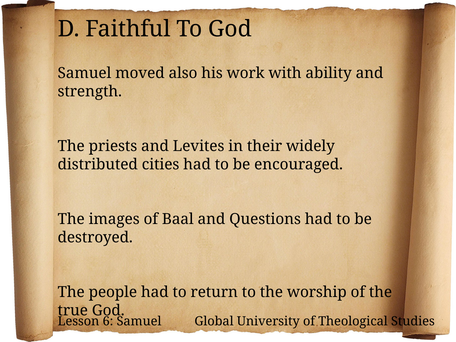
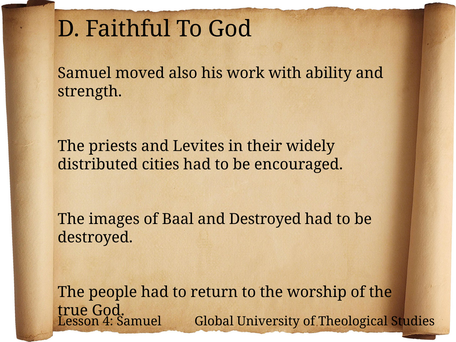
and Questions: Questions -> Destroyed
6: 6 -> 4
